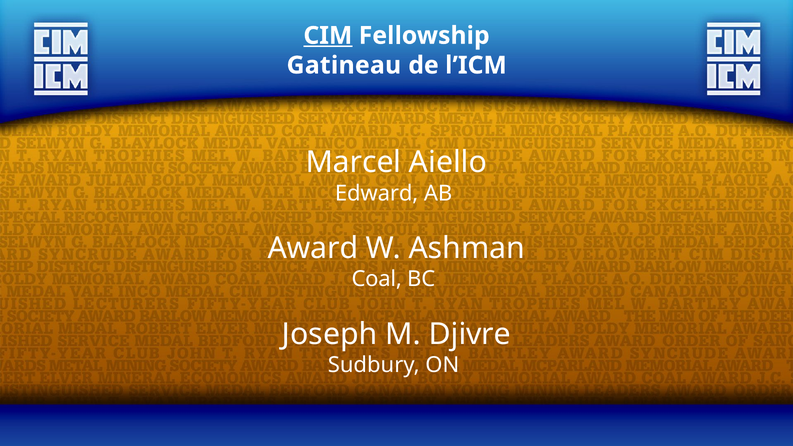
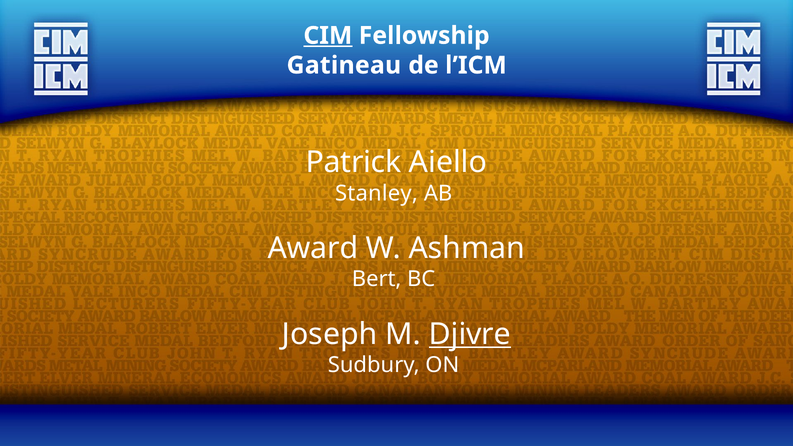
Marcel: Marcel -> Patrick
Edward: Edward -> Stanley
Coal: Coal -> Bert
Djivre underline: none -> present
